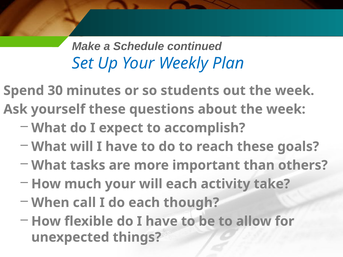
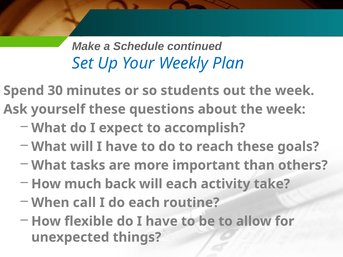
much your: your -> back
though: though -> routine
